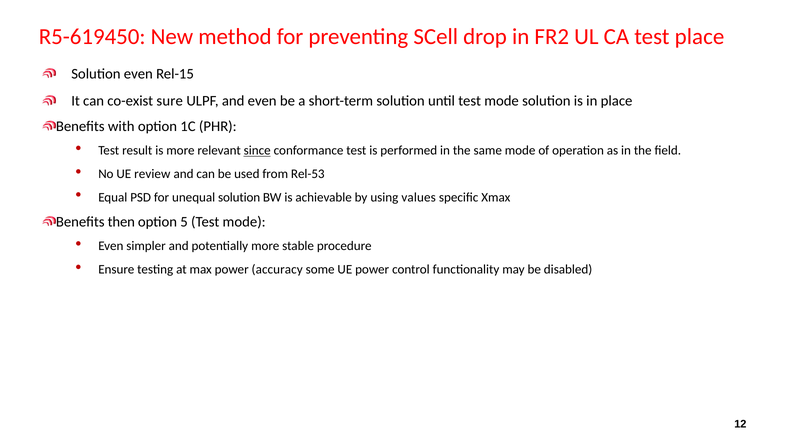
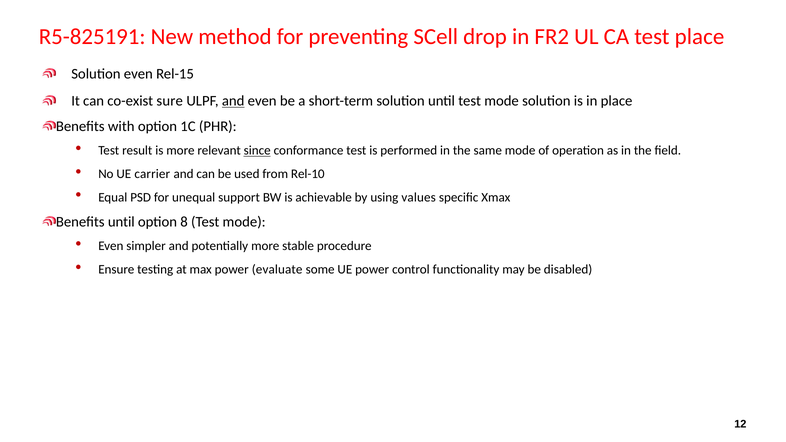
R5-619450: R5-619450 -> R5-825191
and at (233, 101) underline: none -> present
review: review -> carrier
Rel-53: Rel-53 -> Rel-10
unequal solution: solution -> support
Benefits then: then -> until
5: 5 -> 8
accuracy: accuracy -> evaluate
